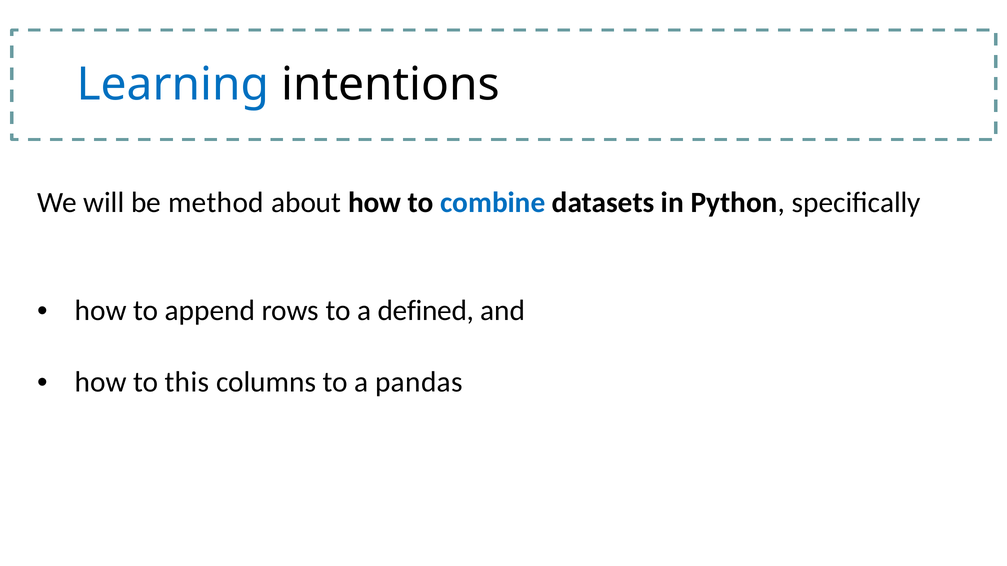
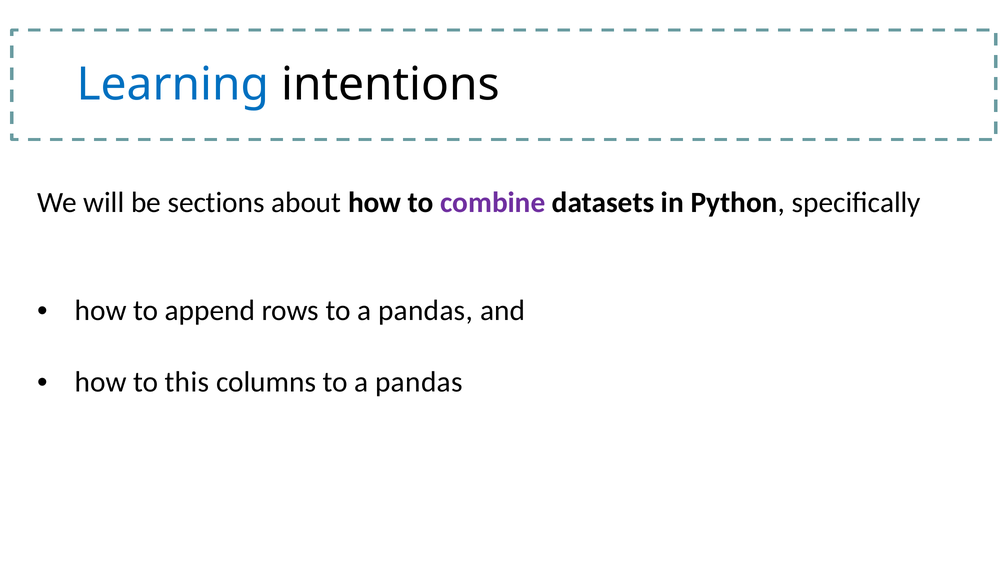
method: method -> sections
combine colour: blue -> purple
rows to a defined: defined -> pandas
